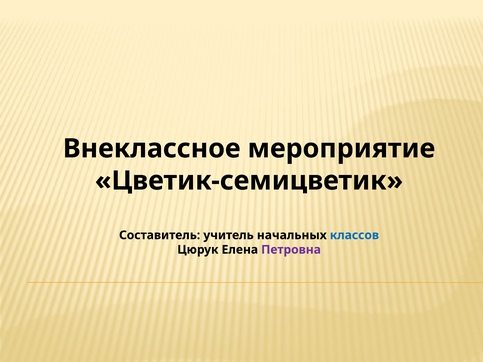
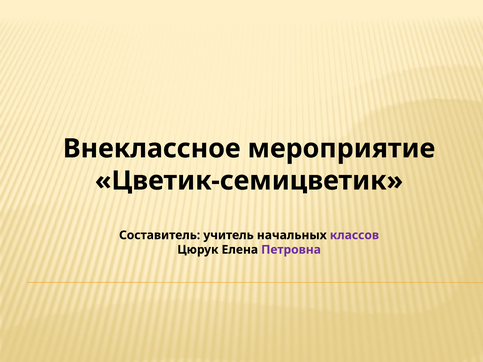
классов colour: blue -> purple
